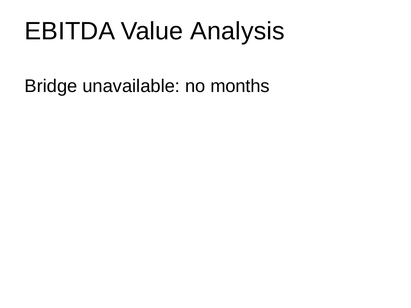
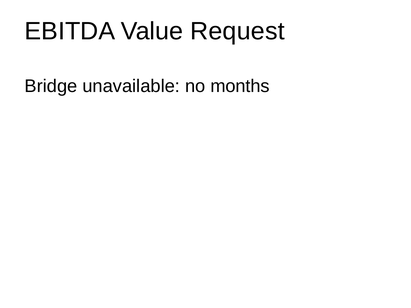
Analysis: Analysis -> Request
